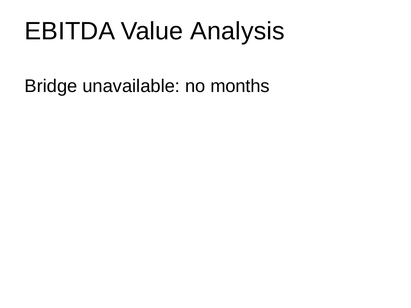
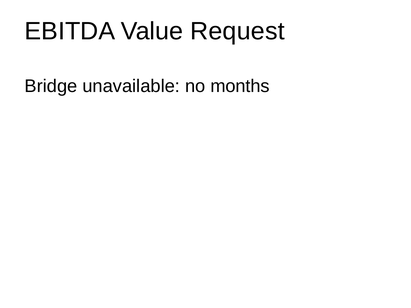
Analysis: Analysis -> Request
